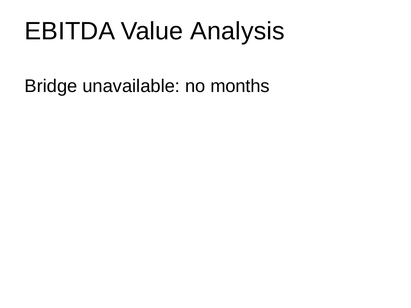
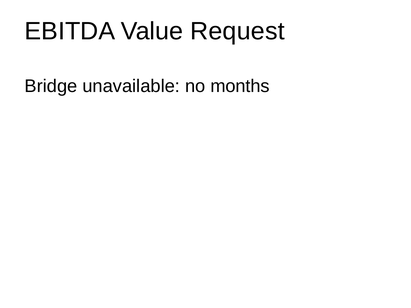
Analysis: Analysis -> Request
